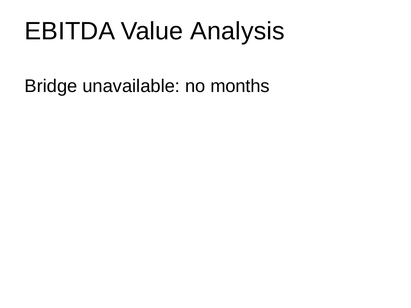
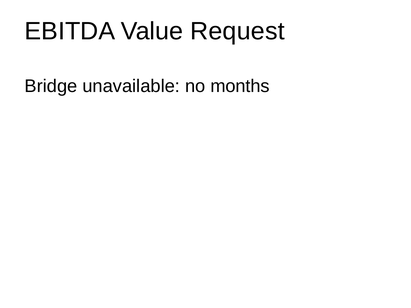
Analysis: Analysis -> Request
